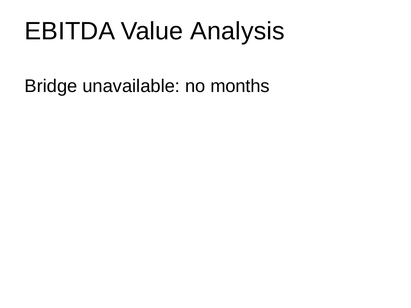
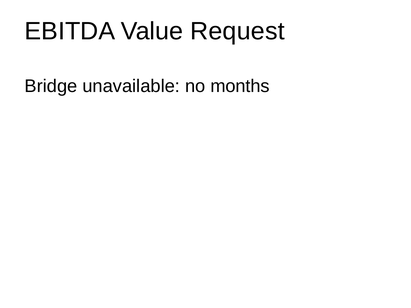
Analysis: Analysis -> Request
